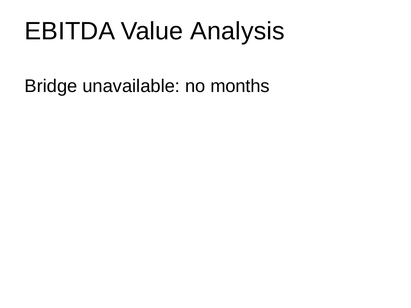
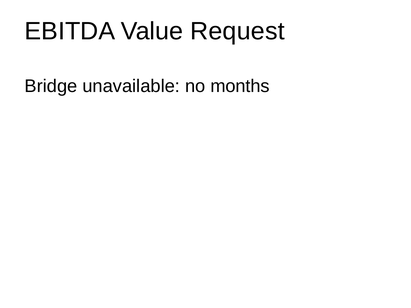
Analysis: Analysis -> Request
